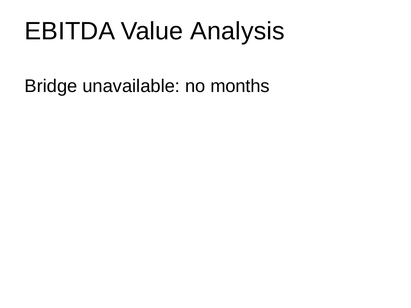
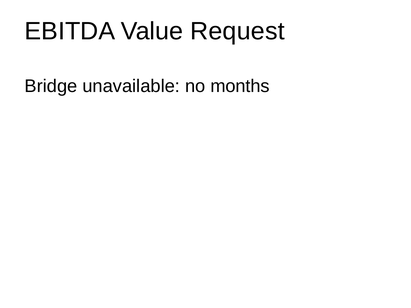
Analysis: Analysis -> Request
